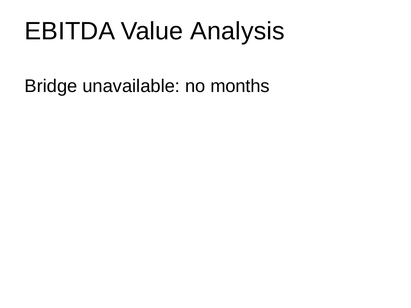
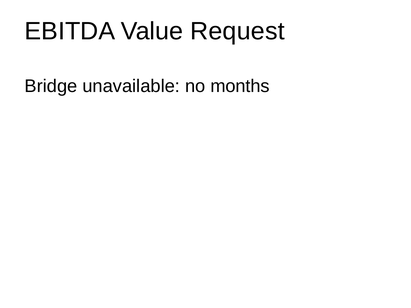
Analysis: Analysis -> Request
